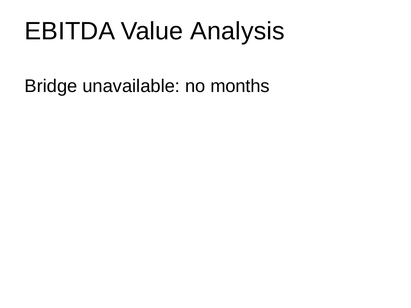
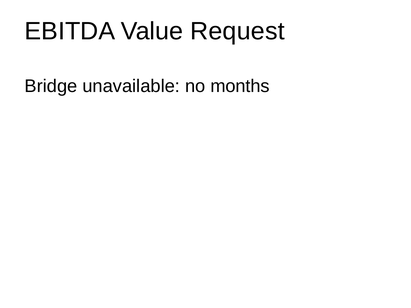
Analysis: Analysis -> Request
